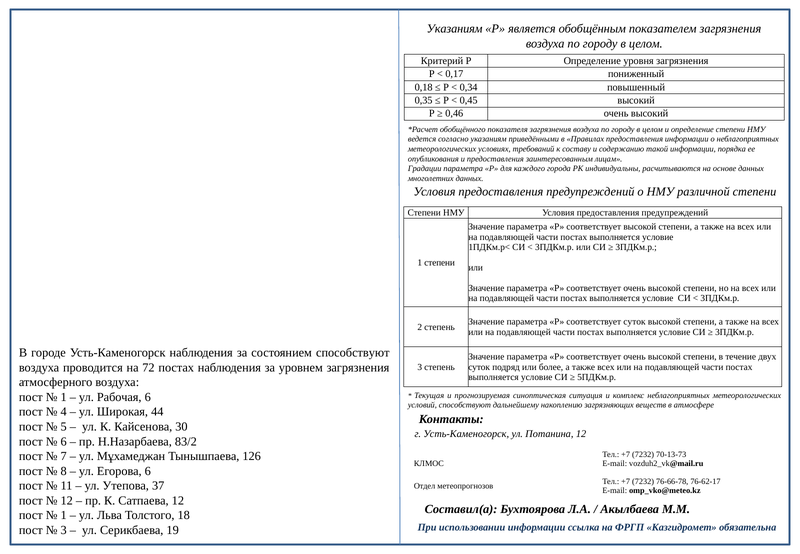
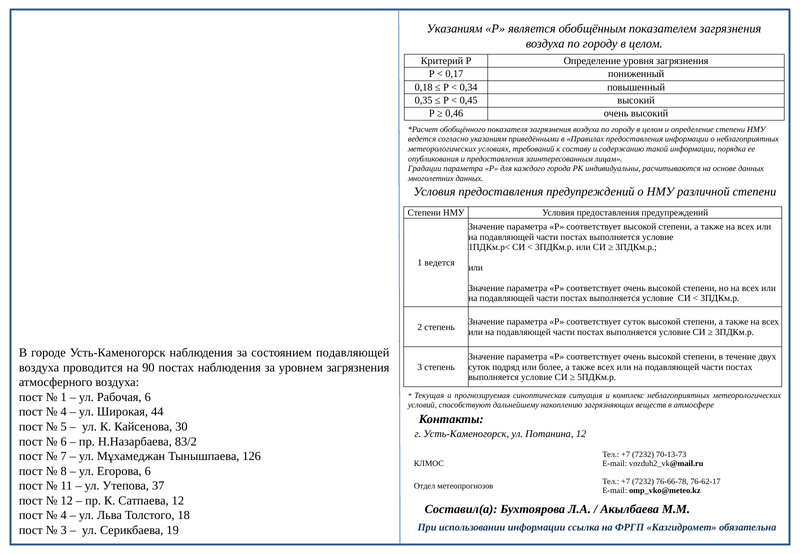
1 степени: степени -> ведется
состоянием способствуют: способствуют -> подавляющей
72: 72 -> 90
1 at (64, 515): 1 -> 4
